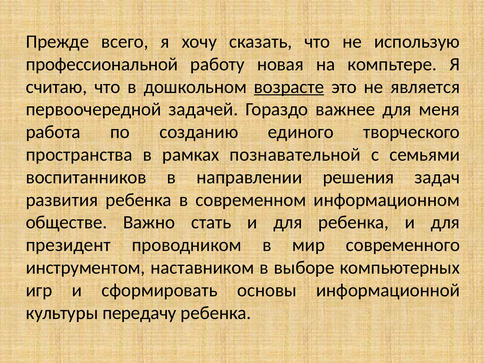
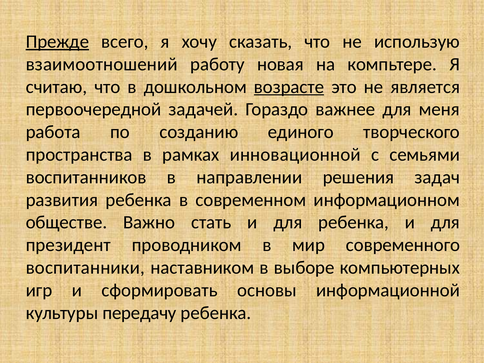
Прежде underline: none -> present
профессиональной: профессиональной -> взаимоотношений
познавательной: познавательной -> инновационной
инструментом: инструментом -> воспитанники
